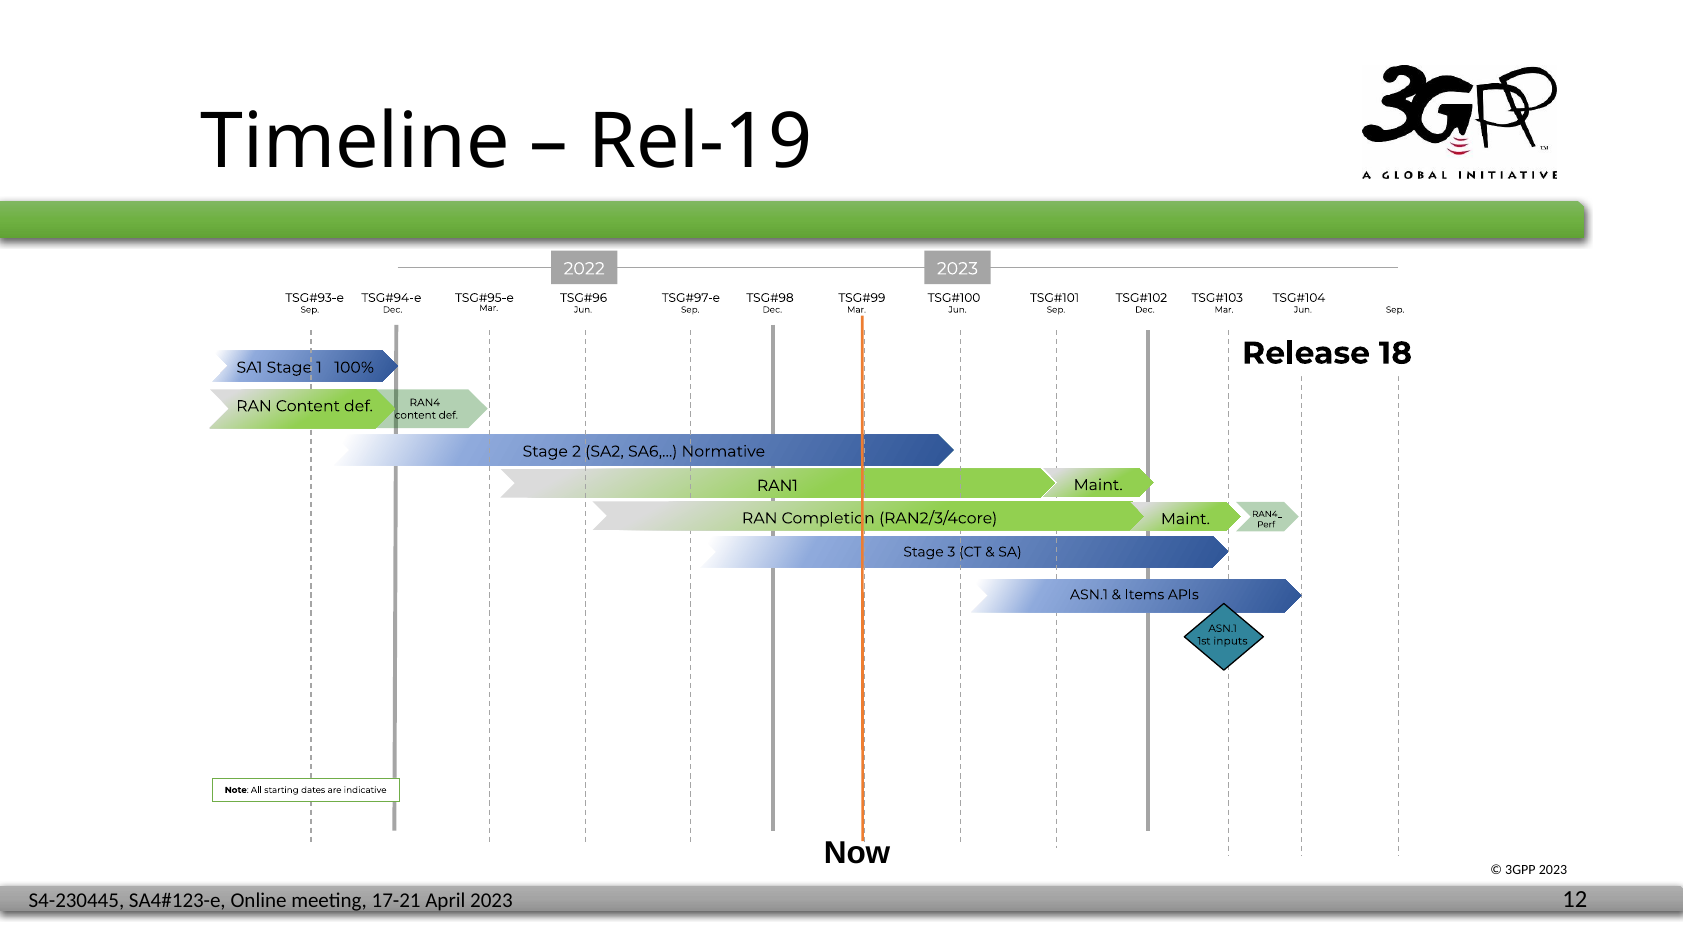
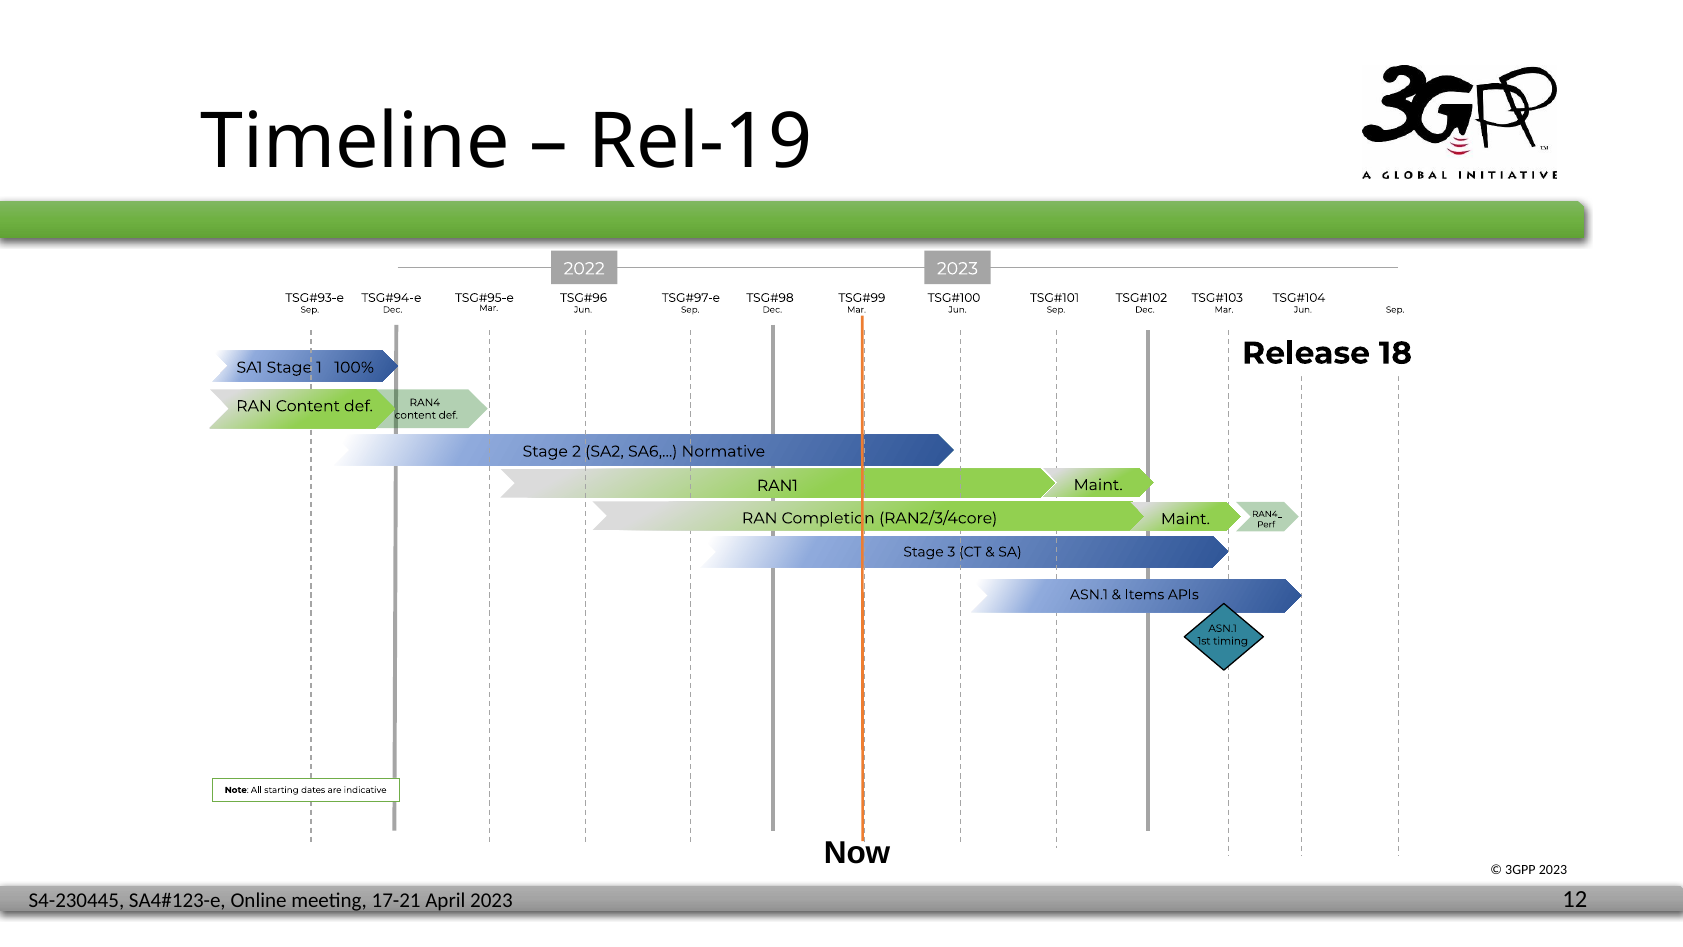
inputs: inputs -> timing
